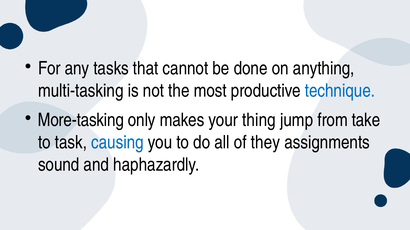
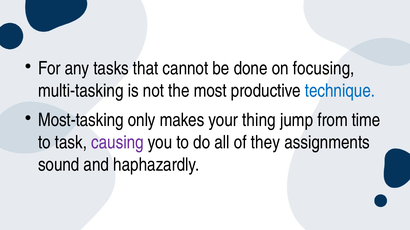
anything: anything -> focusing
More-tasking: More-tasking -> Most-tasking
take: take -> time
causing colour: blue -> purple
